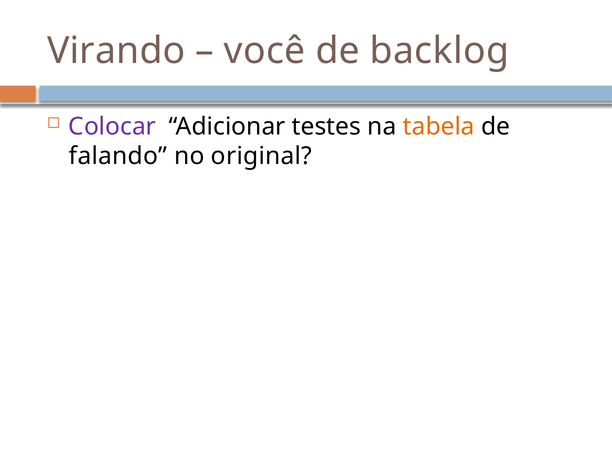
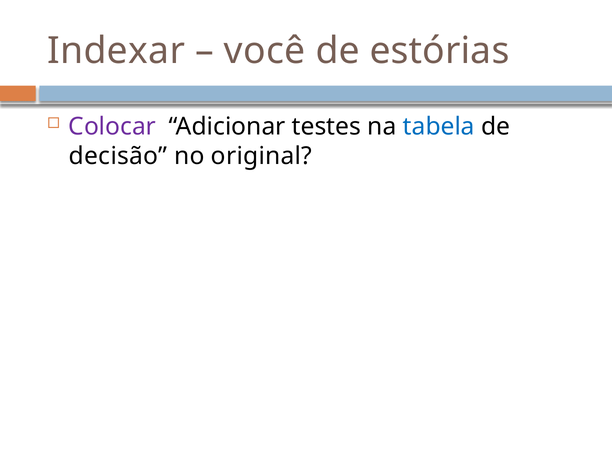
Virando: Virando -> Indexar
backlog: backlog -> estórias
tabela colour: orange -> blue
falando: falando -> decisão
